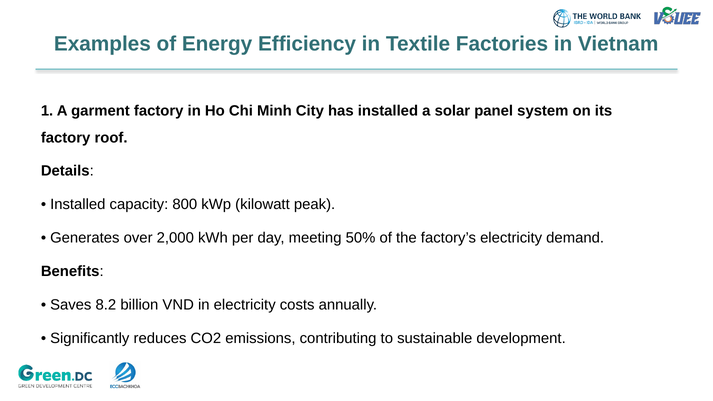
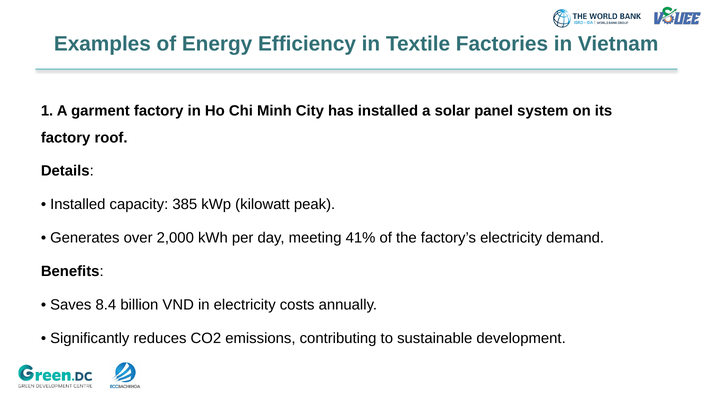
800: 800 -> 385
50%: 50% -> 41%
8.2: 8.2 -> 8.4
